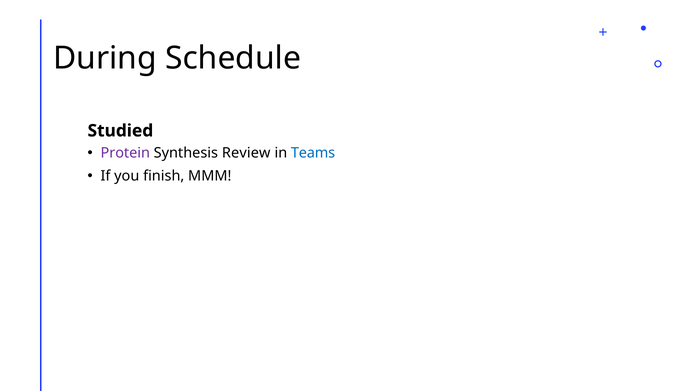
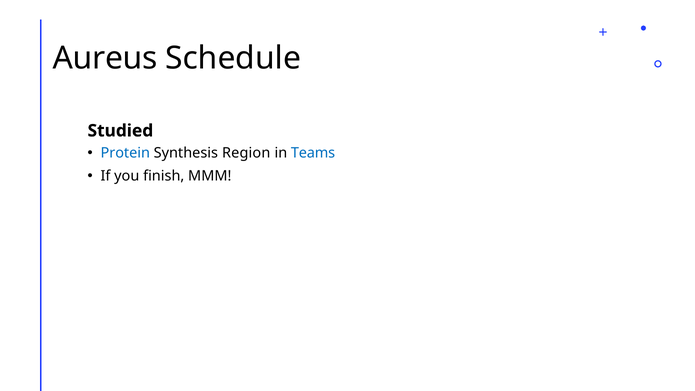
During: During -> Aureus
Protein colour: purple -> blue
Review: Review -> Region
